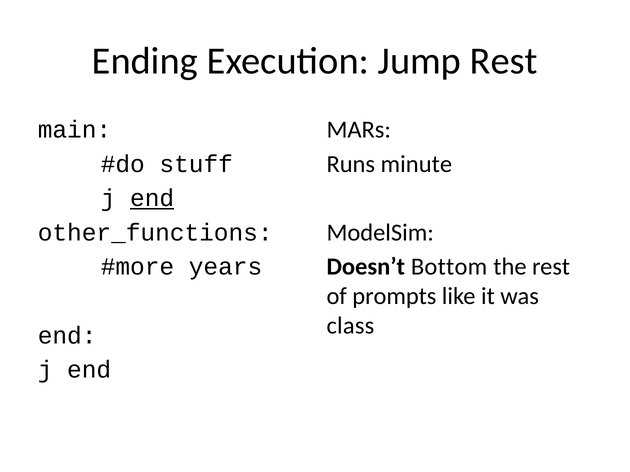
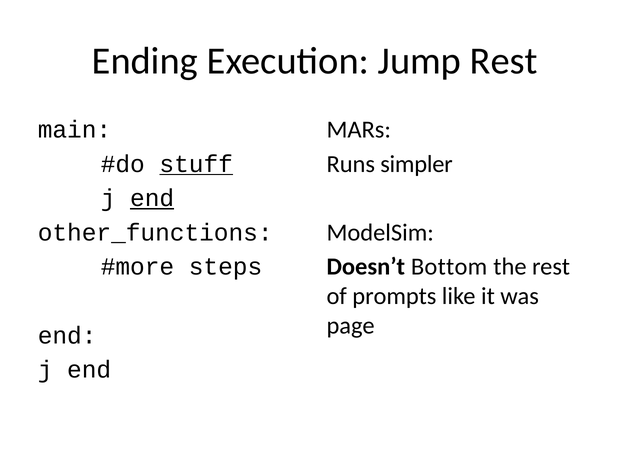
minute: minute -> simpler
stuff underline: none -> present
years: years -> steps
class: class -> page
